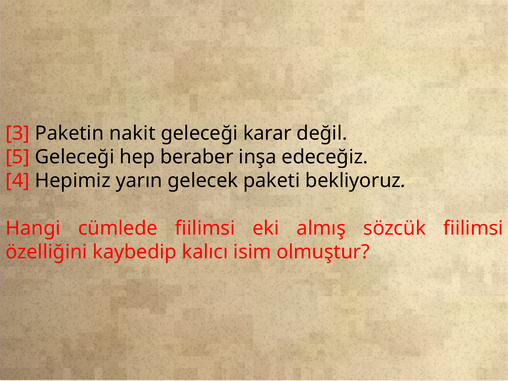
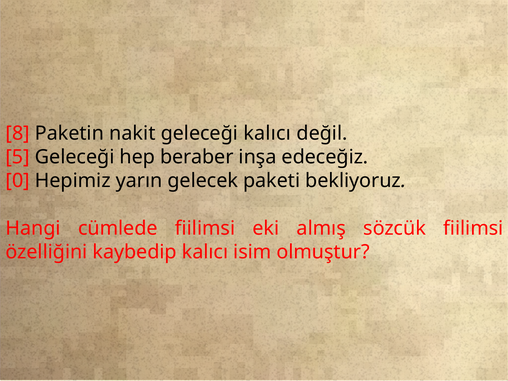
3: 3 -> 8
geleceği karar: karar -> kalıcı
4: 4 -> 0
